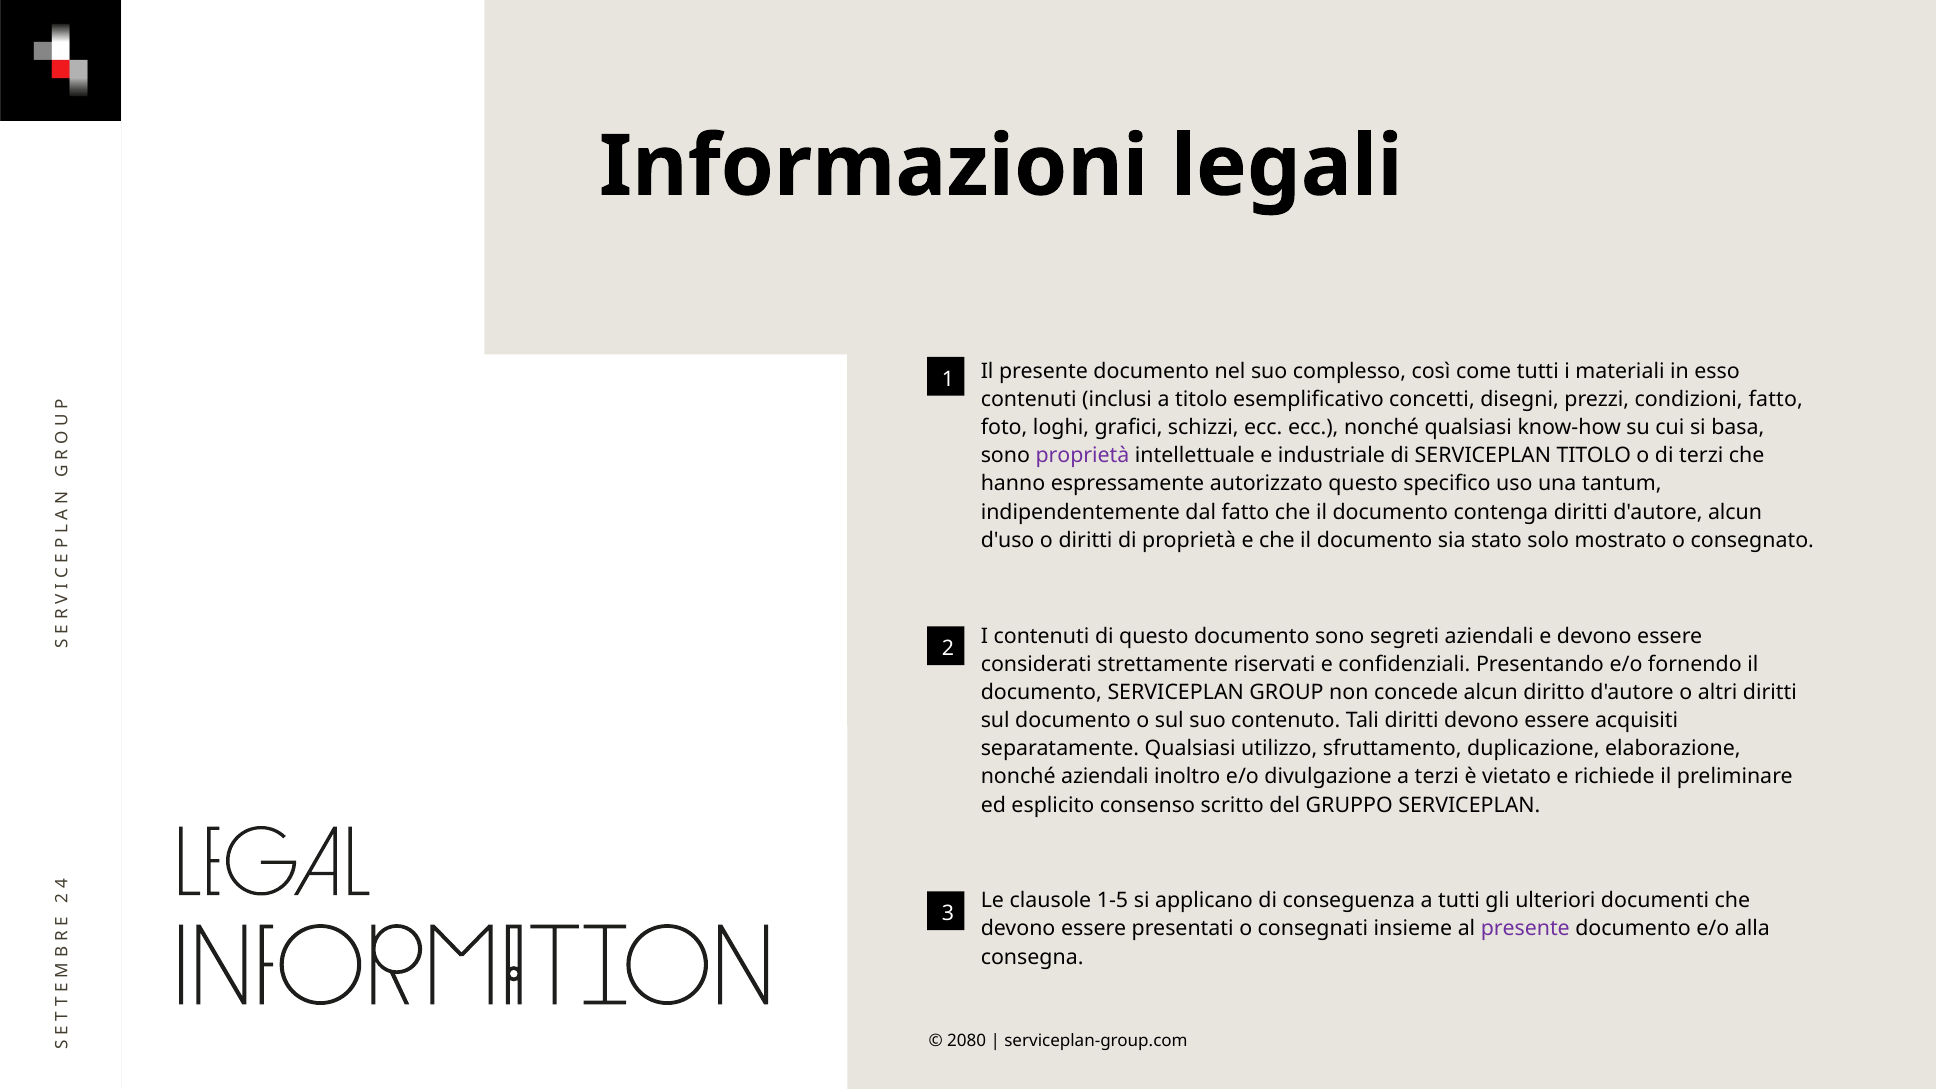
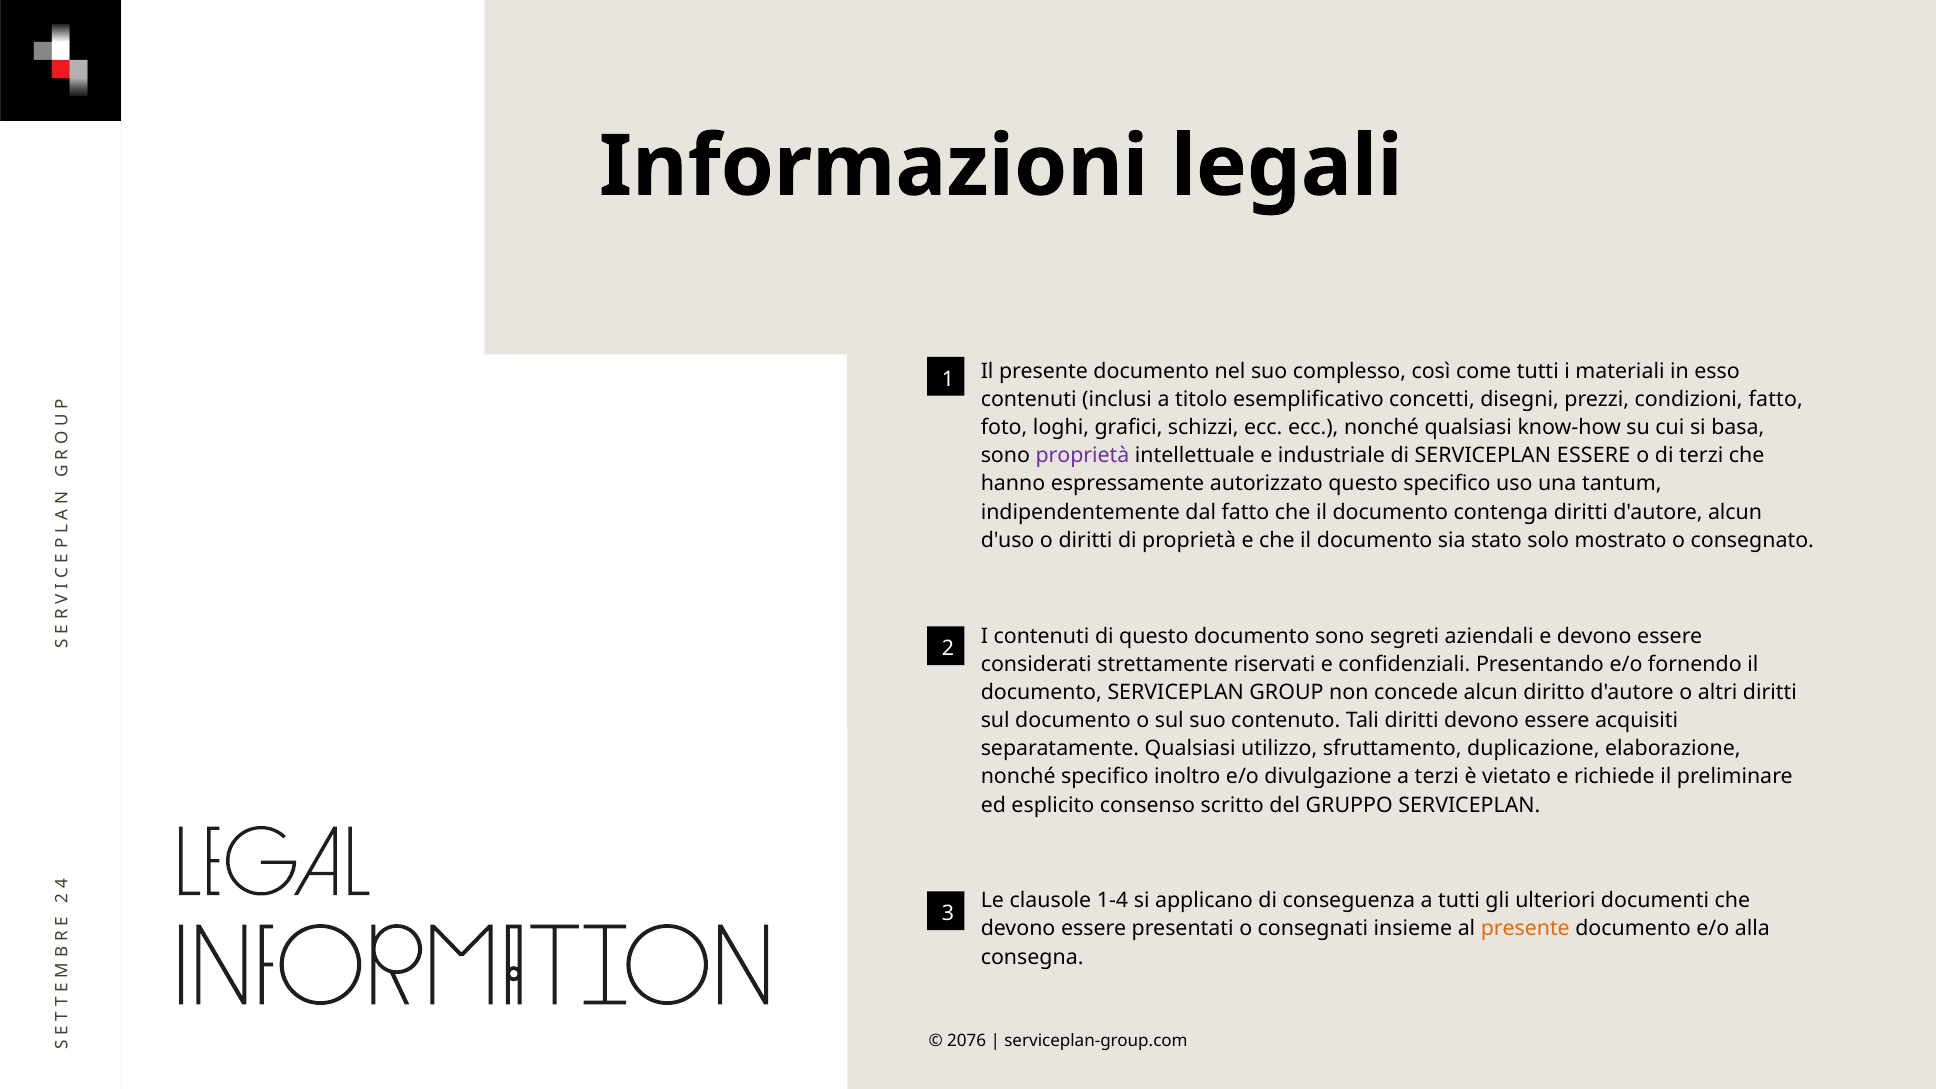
SERVICEPLAN TITOLO: TITOLO -> ESSERE
nonché aziendali: aziendali -> specifico
1-5: 1-5 -> 1-4
presente at (1525, 929) colour: purple -> orange
2080: 2080 -> 2076
